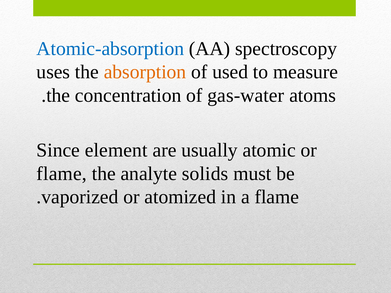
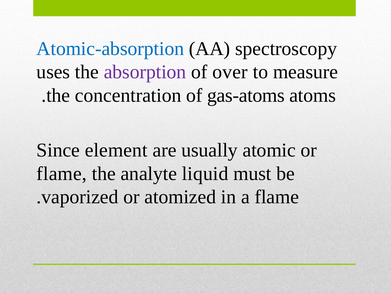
absorption colour: orange -> purple
used: used -> over
gas-water: gas-water -> gas-atoms
solids: solids -> liquid
